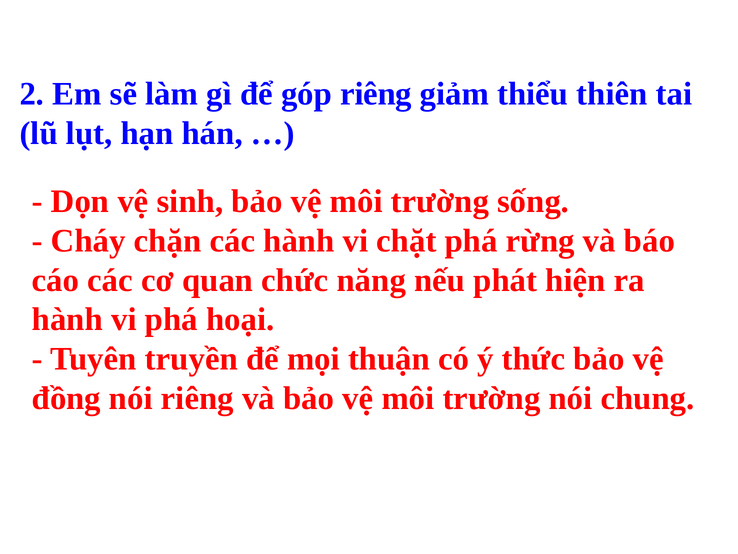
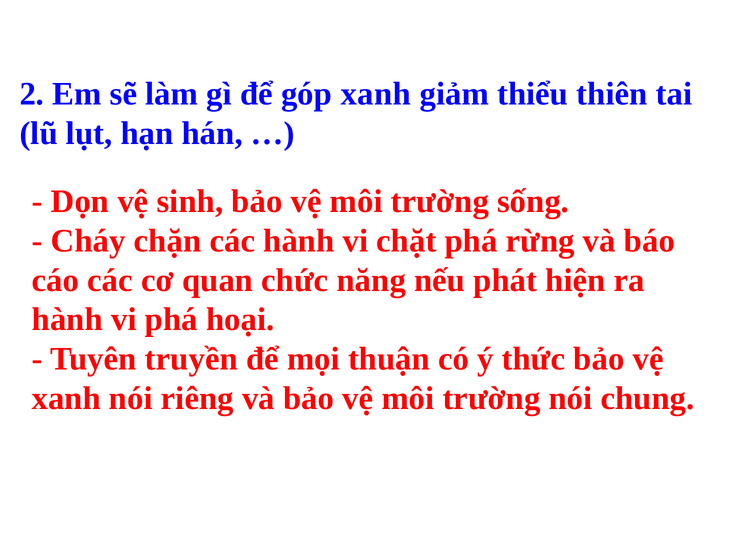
góp riêng: riêng -> xanh
đồng at (66, 398): đồng -> xanh
